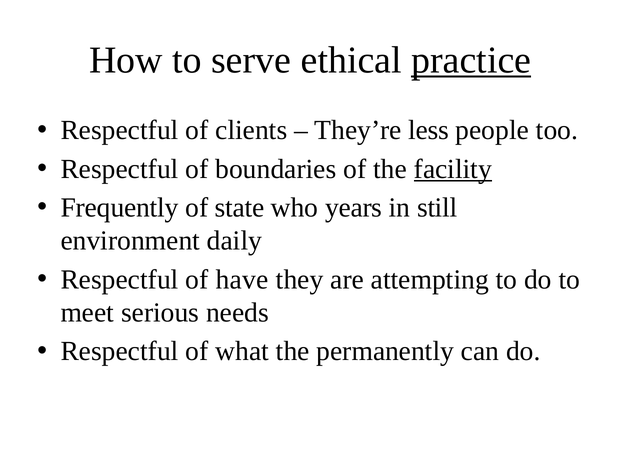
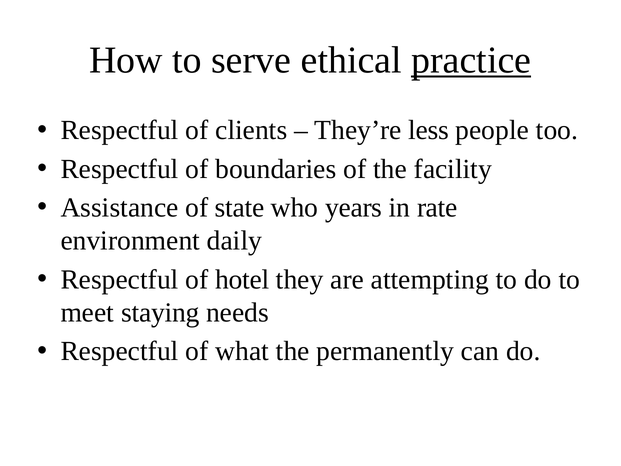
facility underline: present -> none
Frequently: Frequently -> Assistance
still: still -> rate
have: have -> hotel
serious: serious -> staying
